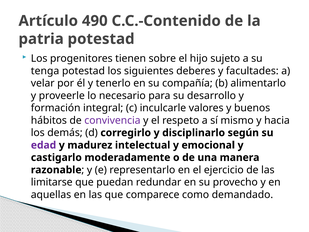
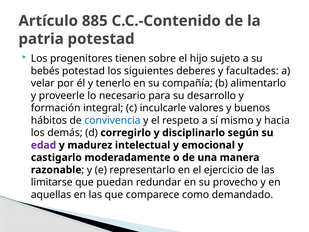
490: 490 -> 885
tenga: tenga -> bebés
convivencia colour: purple -> blue
